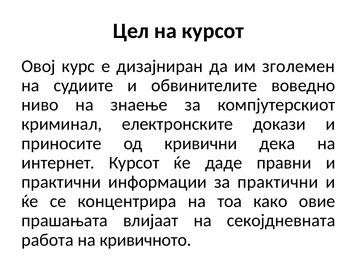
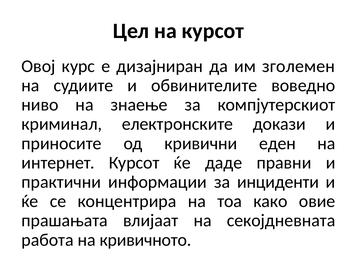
дека: дека -> еден
за практични: практични -> инциденти
